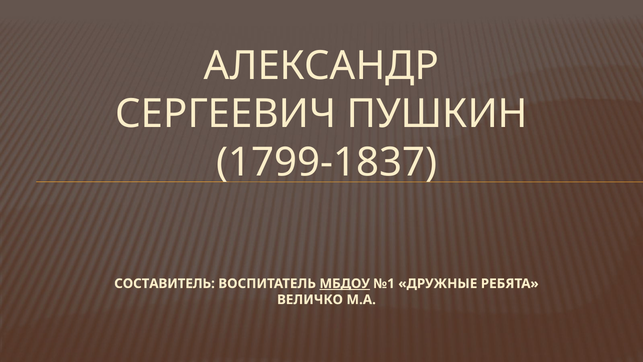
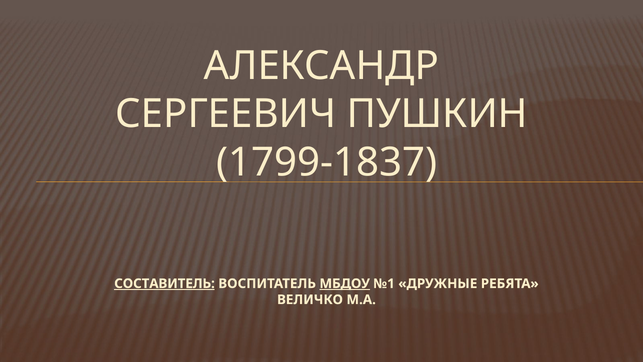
СОСТАВИТЕЛЬ underline: none -> present
